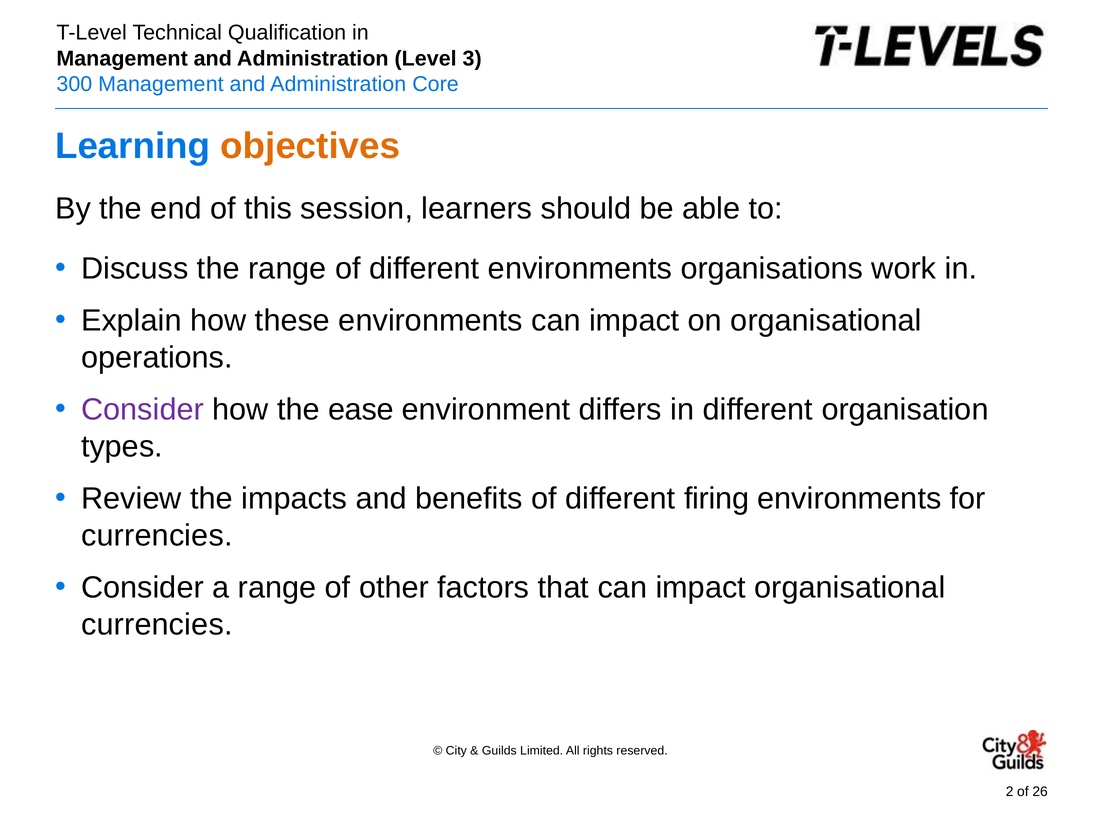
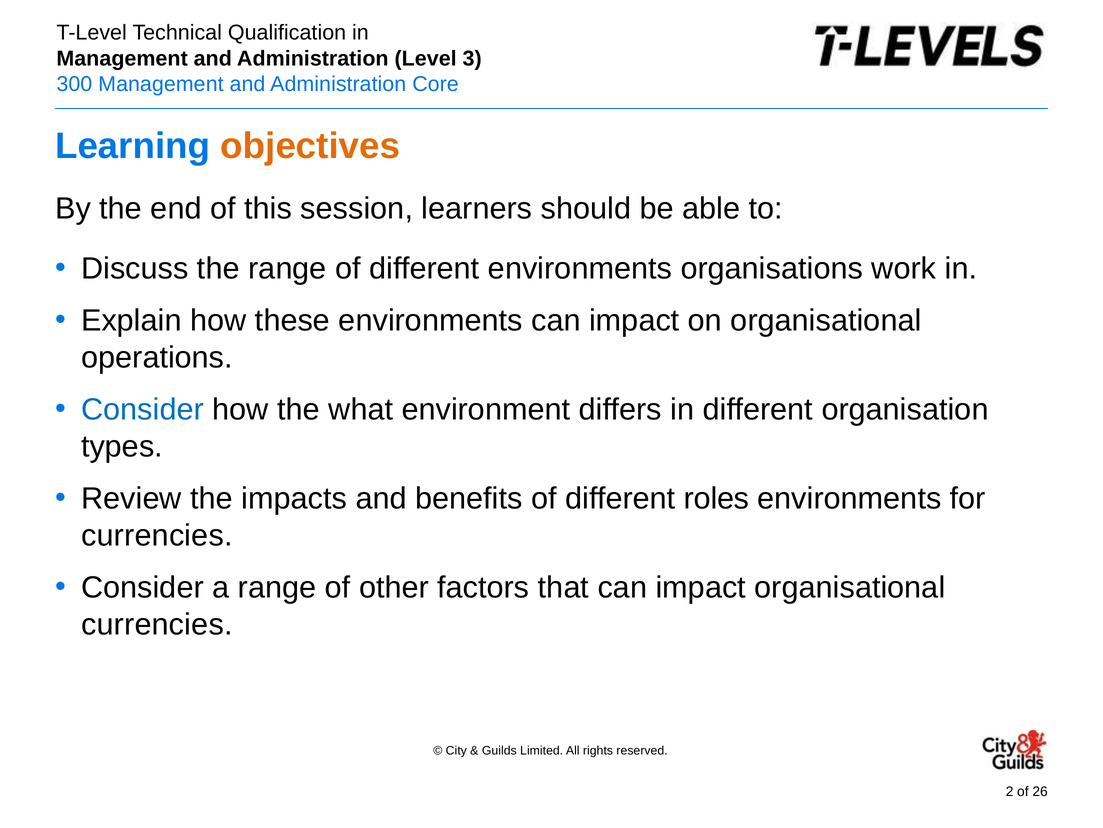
Consider at (143, 409) colour: purple -> blue
ease: ease -> what
firing: firing -> roles
